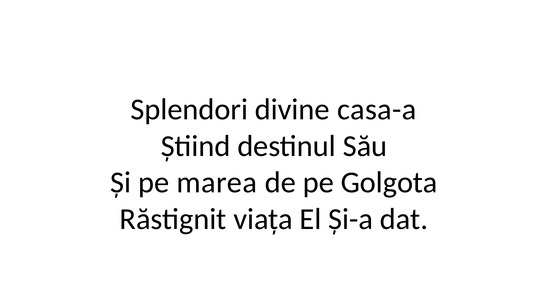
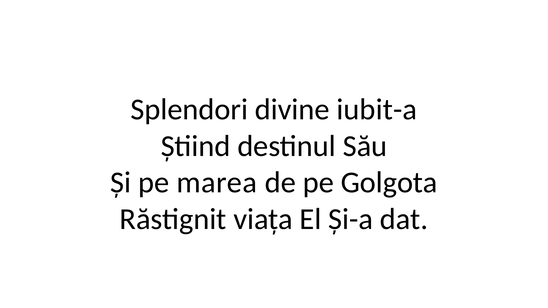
casa-a: casa-a -> iubit-a
